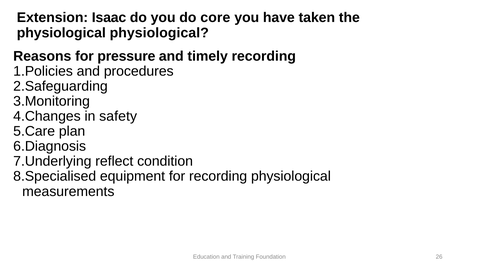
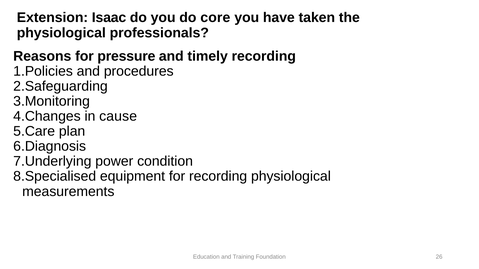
physiological physiological: physiological -> professionals
safety: safety -> cause
reflect: reflect -> power
